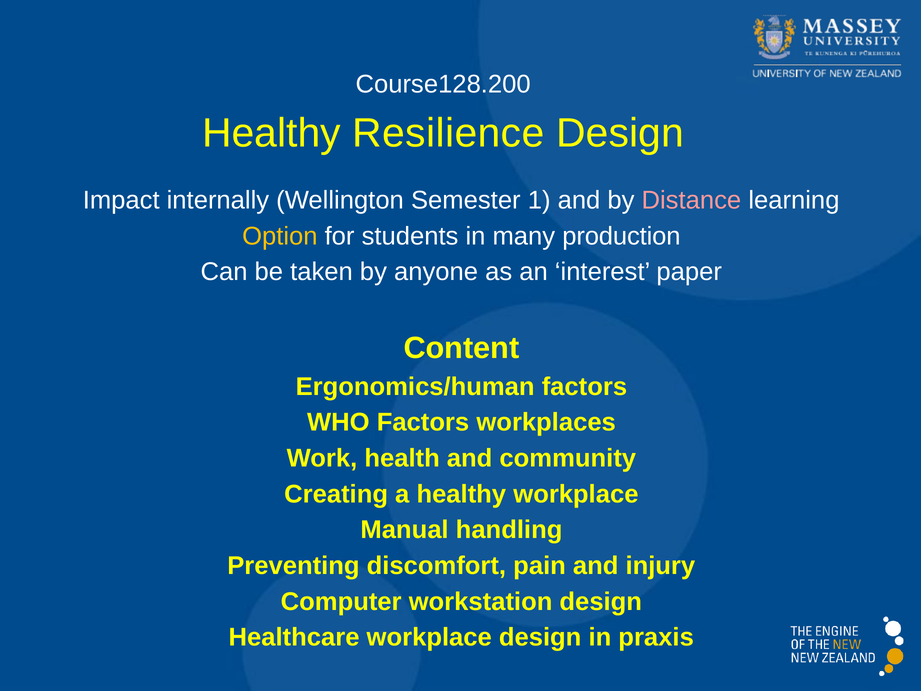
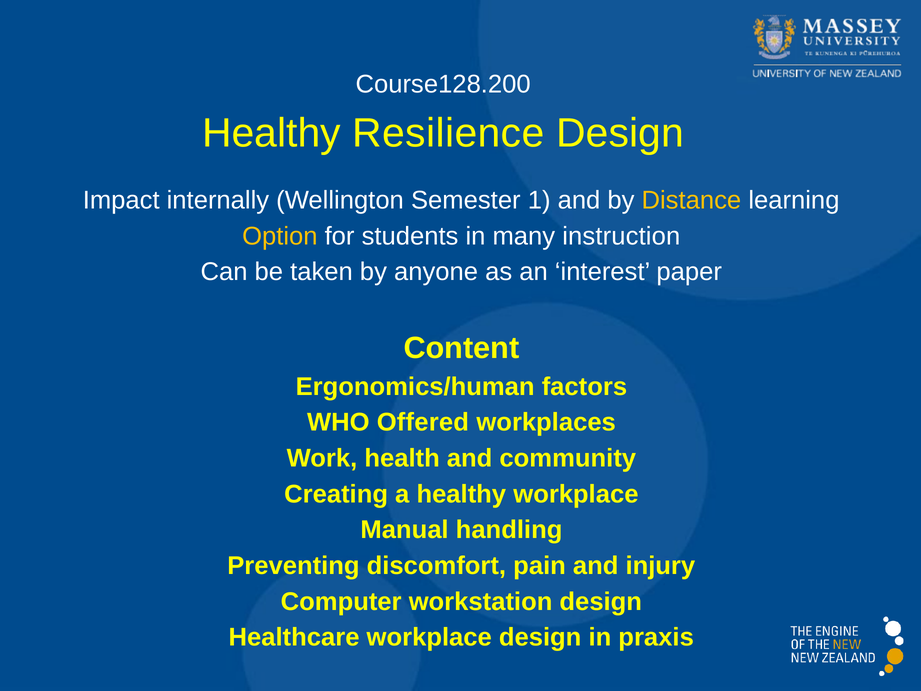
Distance colour: pink -> yellow
production: production -> instruction
WHO Factors: Factors -> Offered
